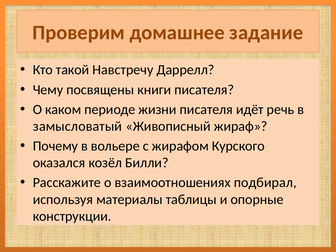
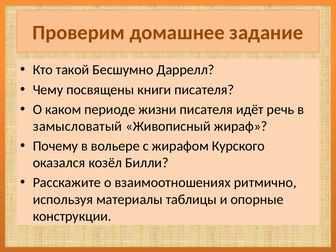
Навстречу: Навстречу -> Бесшумно
подбирал: подбирал -> ритмично
